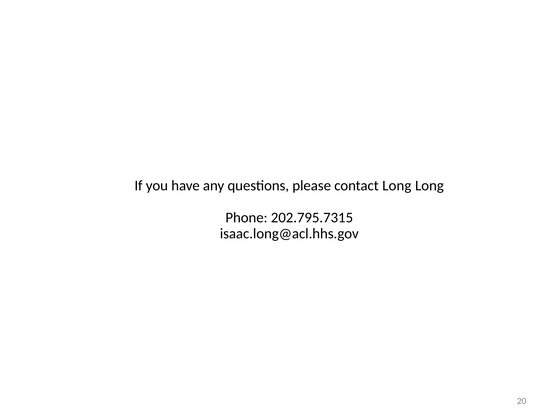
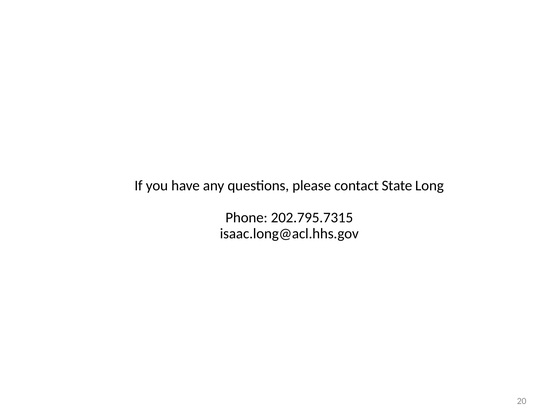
contact Long: Long -> State
